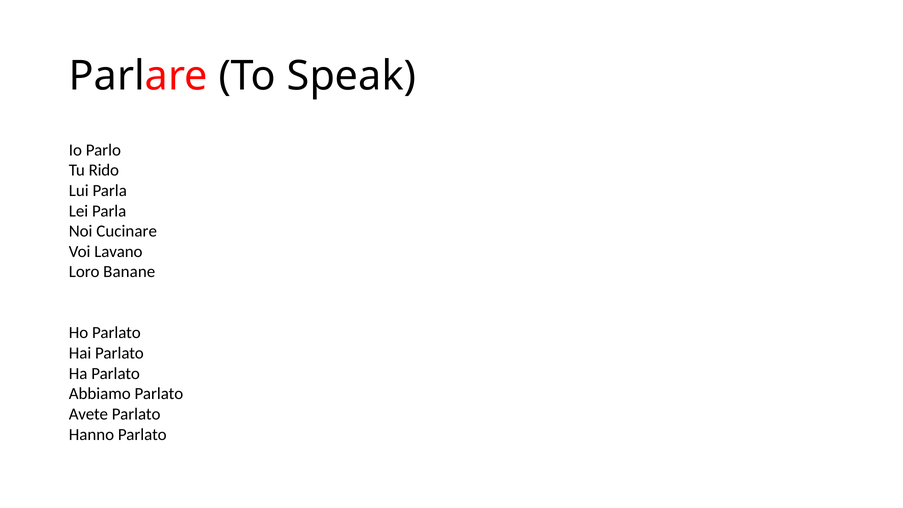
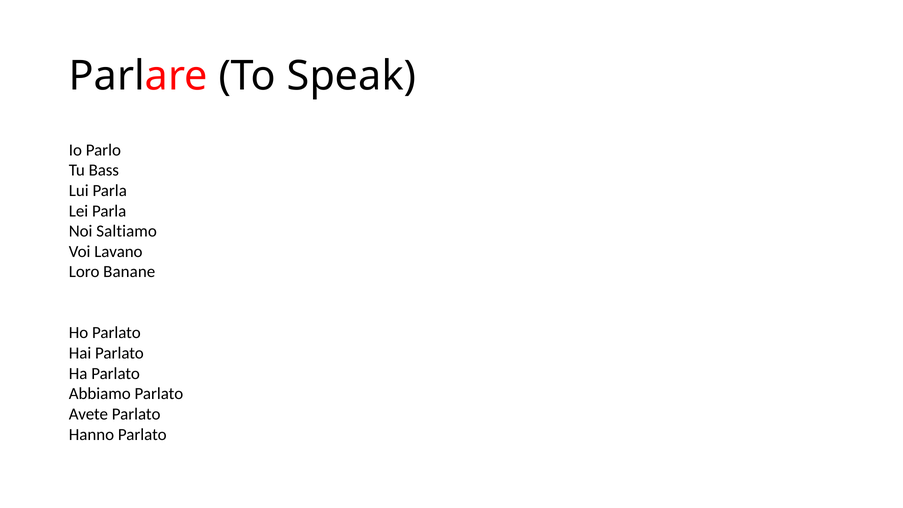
Rido: Rido -> Bass
Cucinare: Cucinare -> Saltiamo
